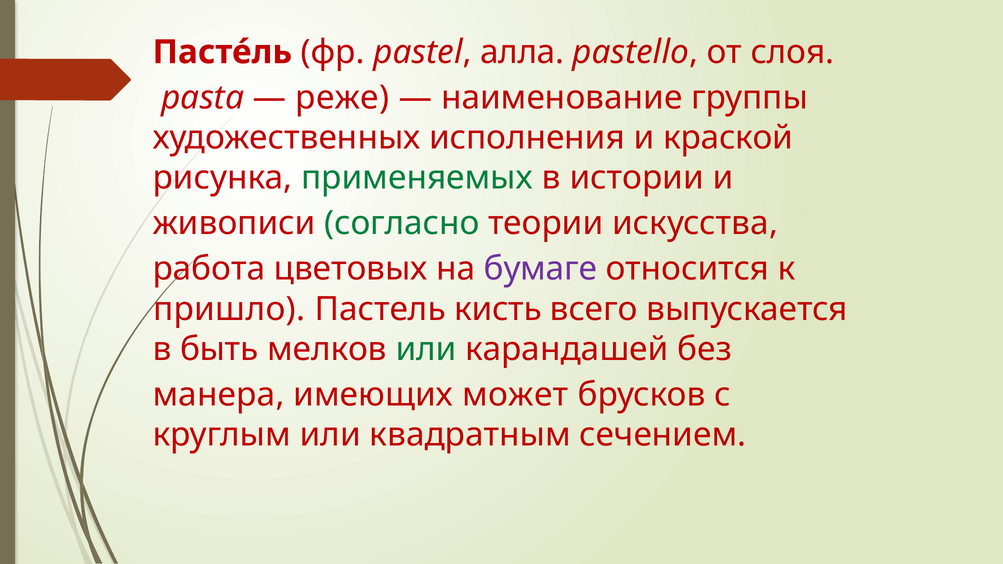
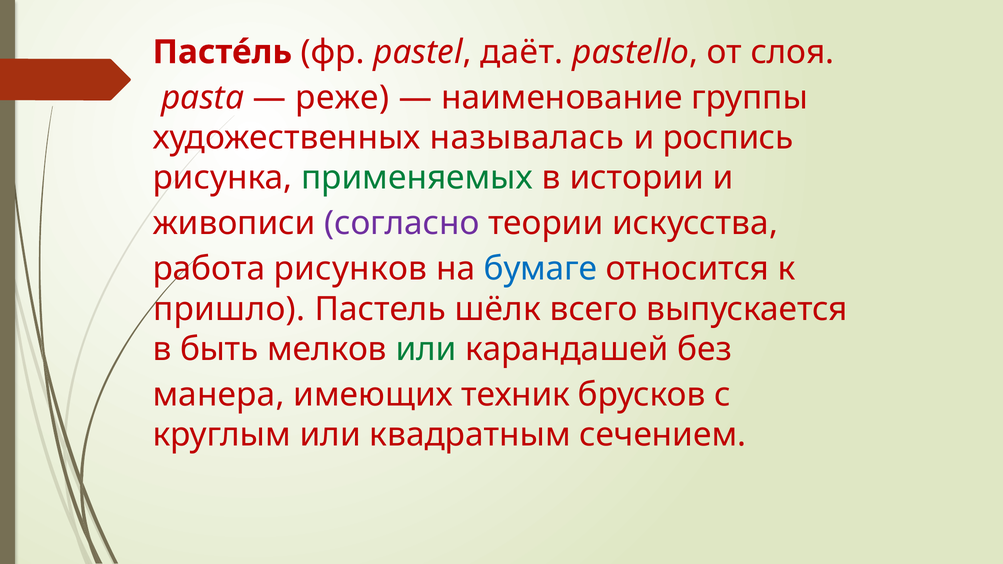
алла: алла -> даёт
исполнения: исполнения -> называлась
краской: краской -> роспись
согласно colour: green -> purple
цветовых: цветовых -> рисунков
бумаге colour: purple -> blue
кисть: кисть -> шёлк
может: может -> техник
